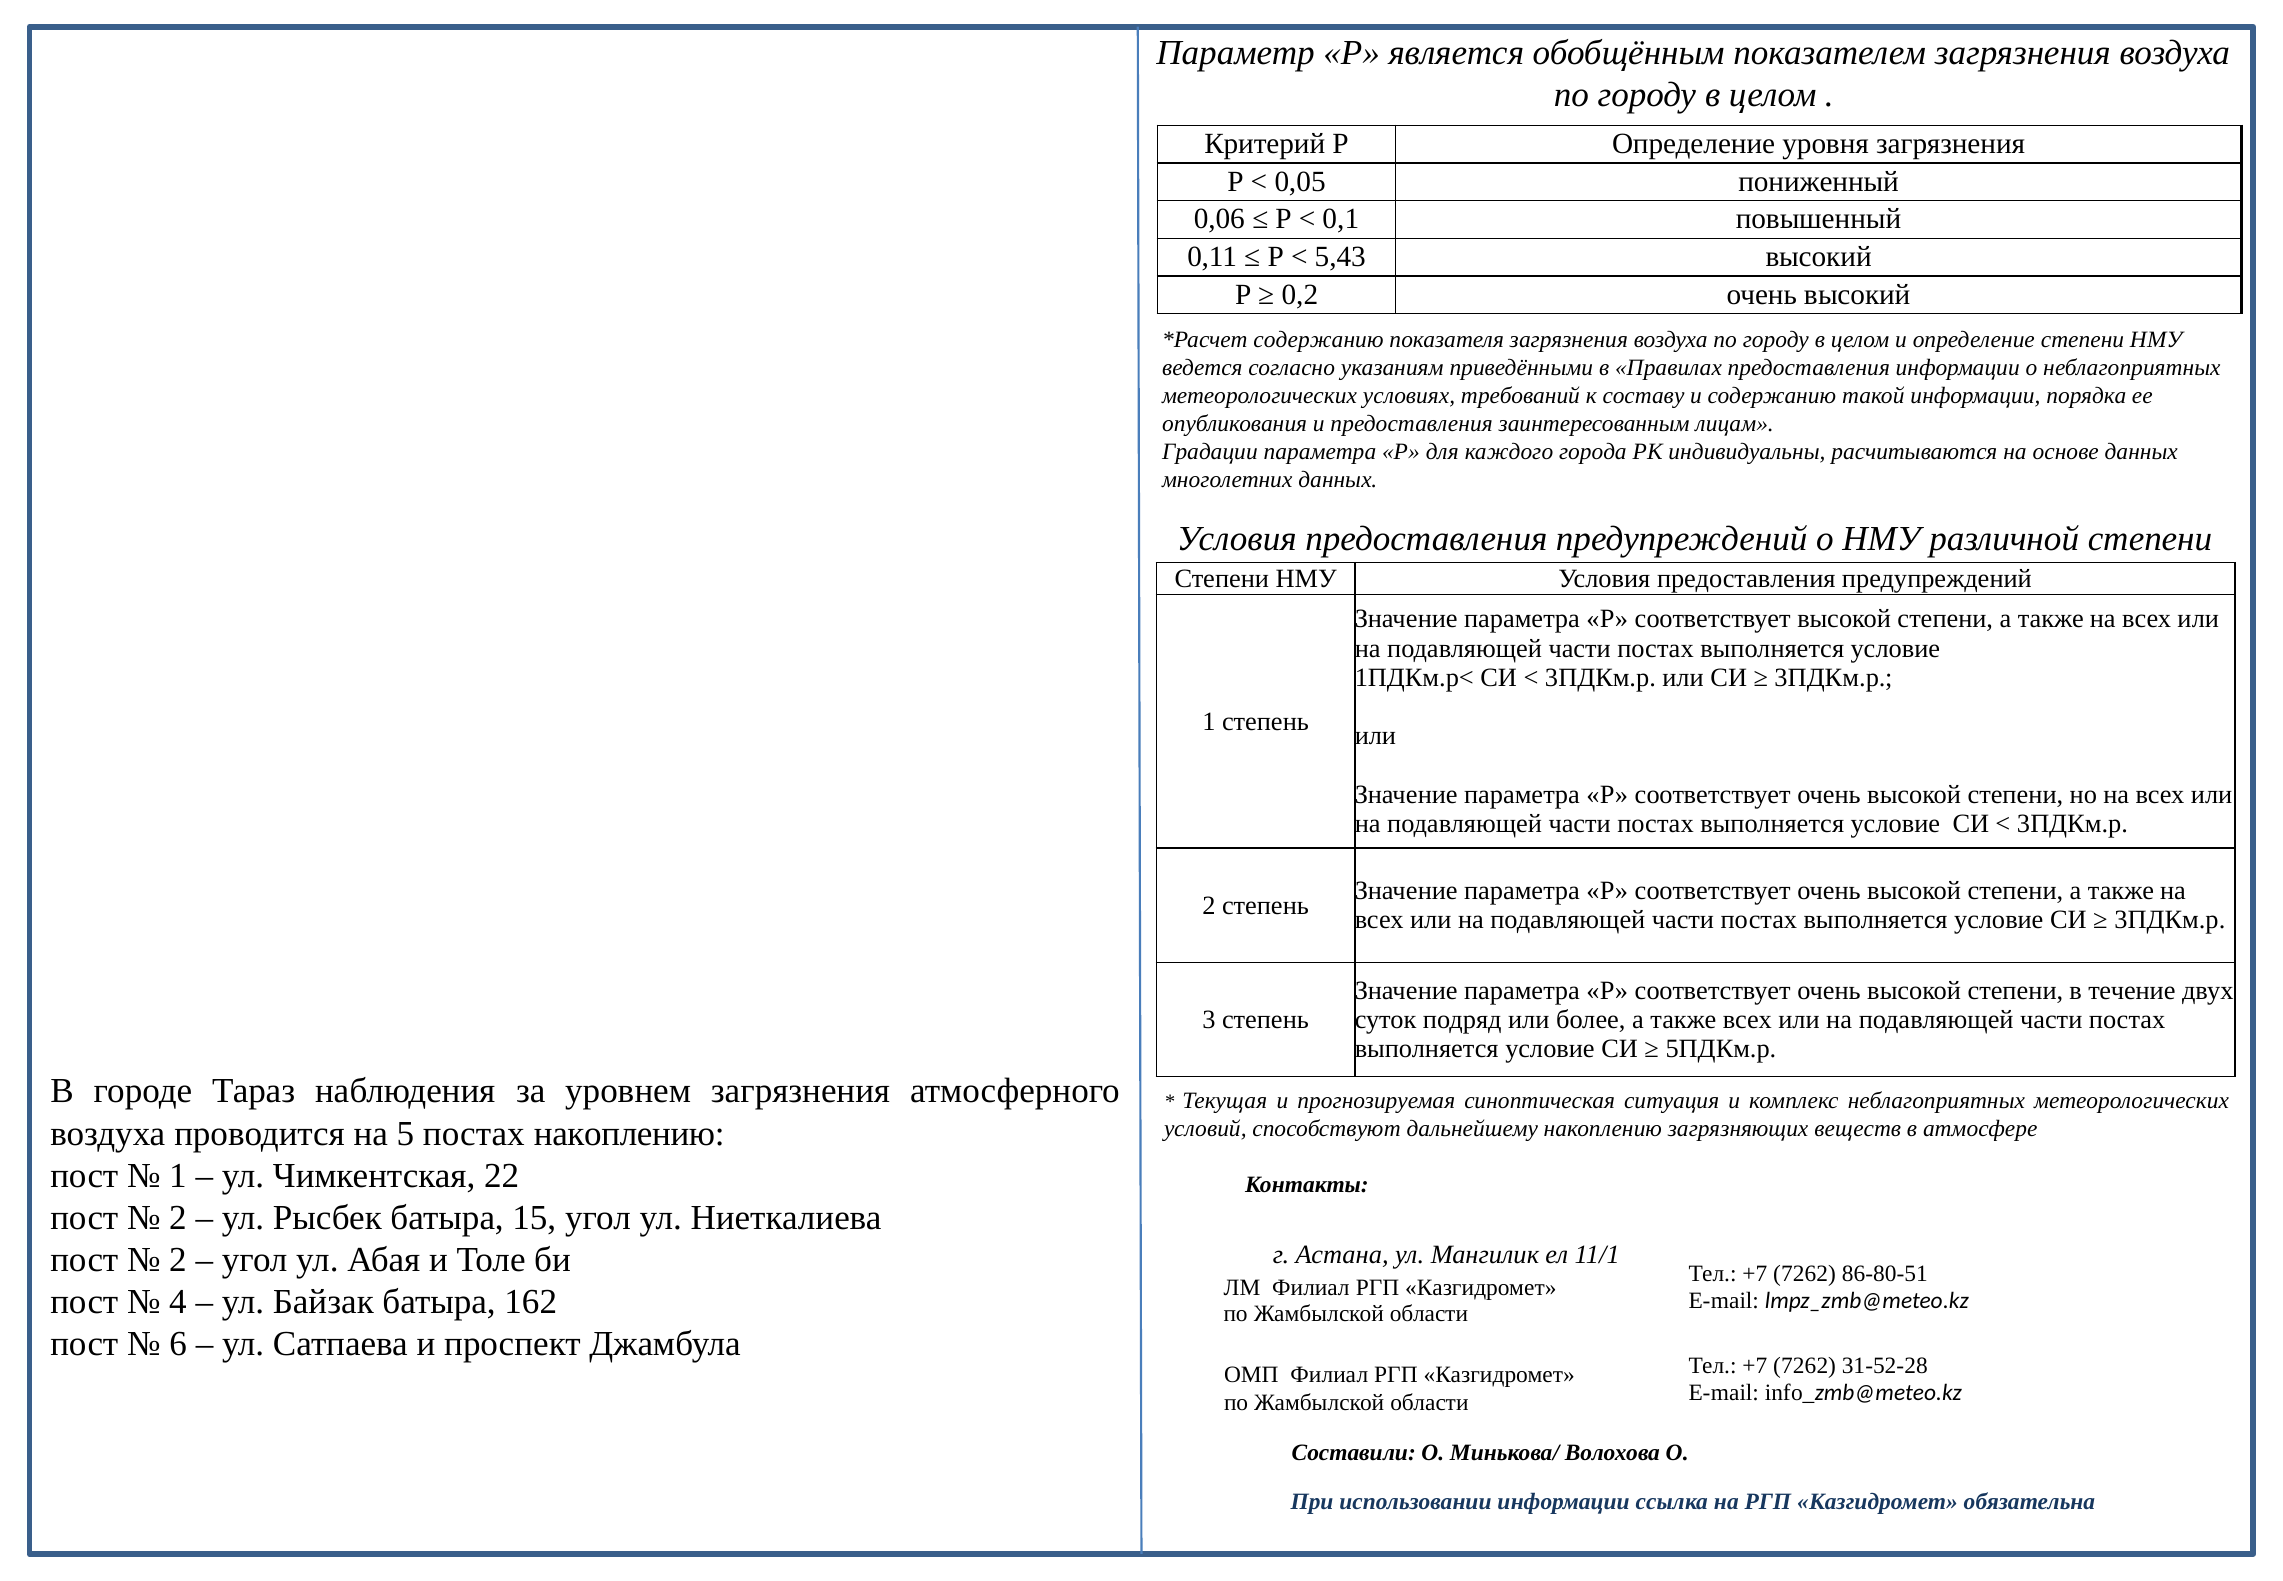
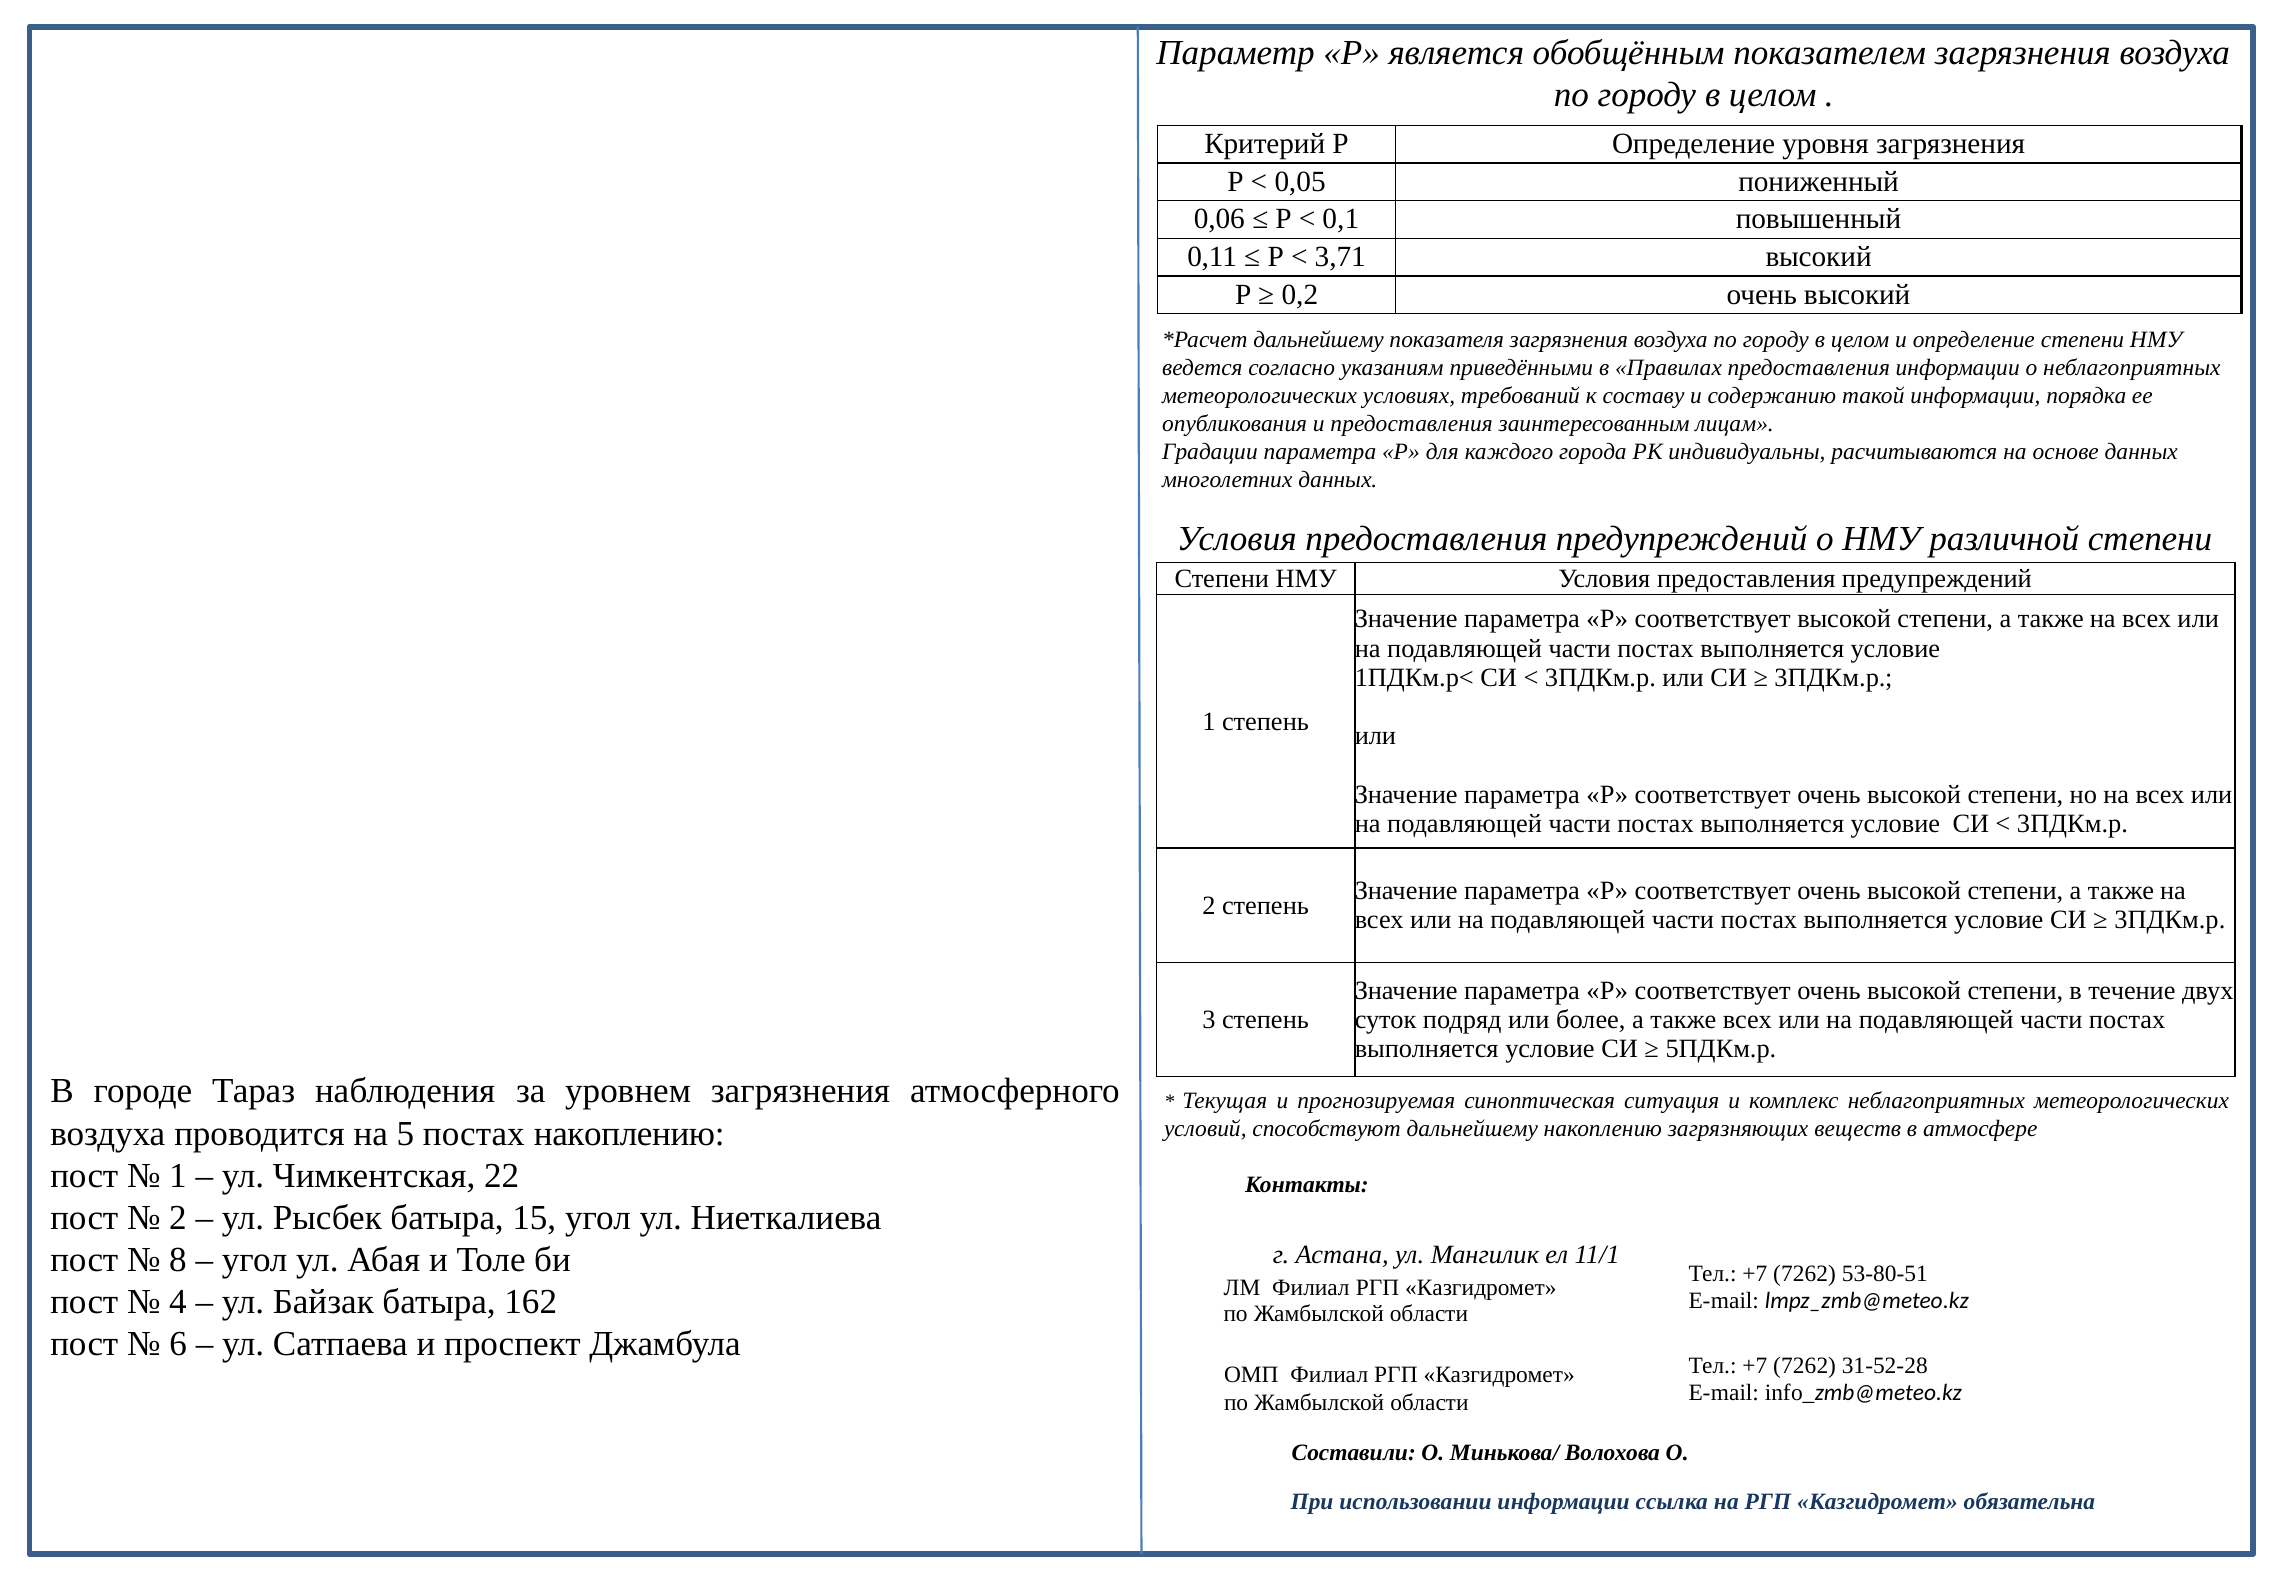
5,43: 5,43 -> 3,71
содержанию at (1318, 339): содержанию -> дальнейшему
2 at (178, 1260): 2 -> 8
86-80-51: 86-80-51 -> 53-80-51
